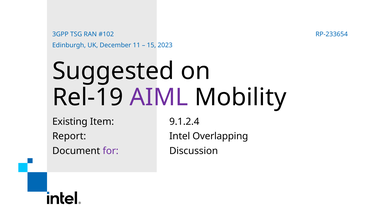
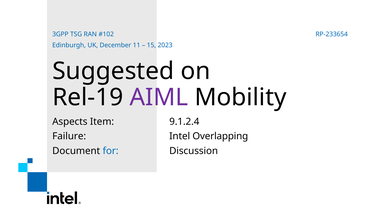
Existing: Existing -> Aspects
Report: Report -> Failure
for colour: purple -> blue
